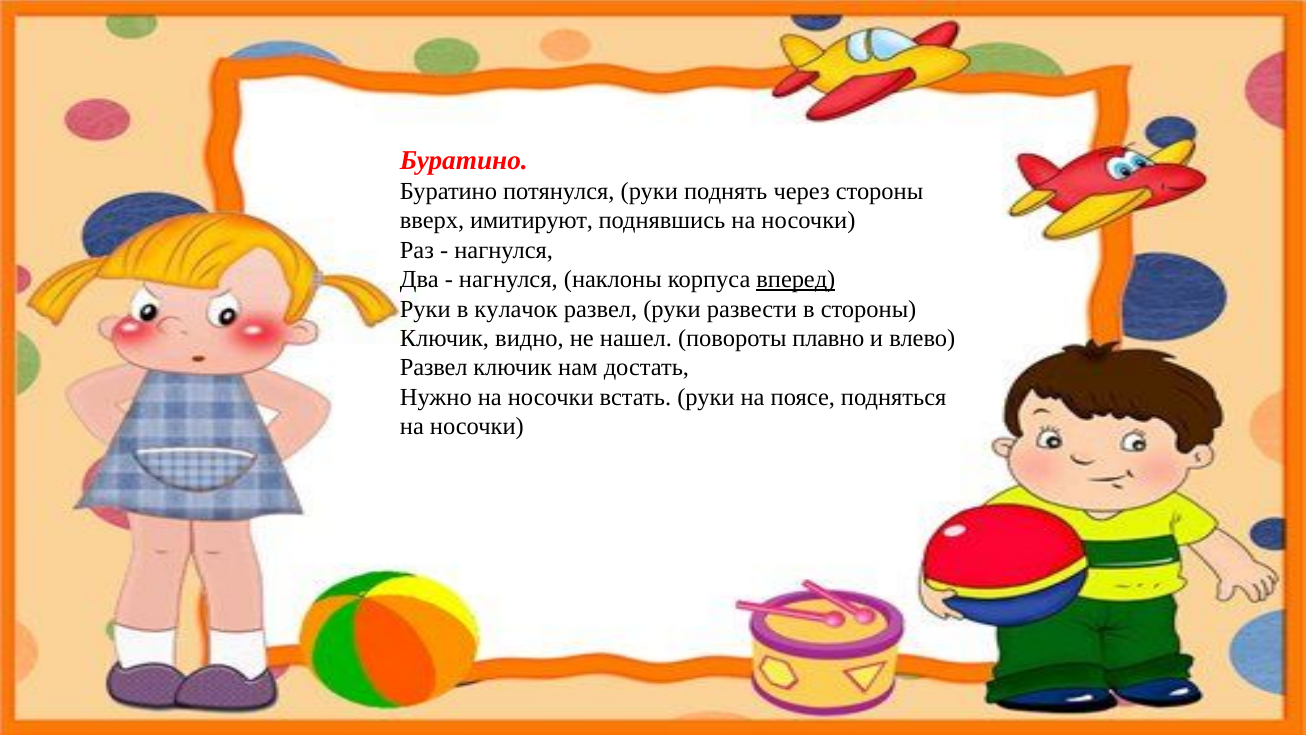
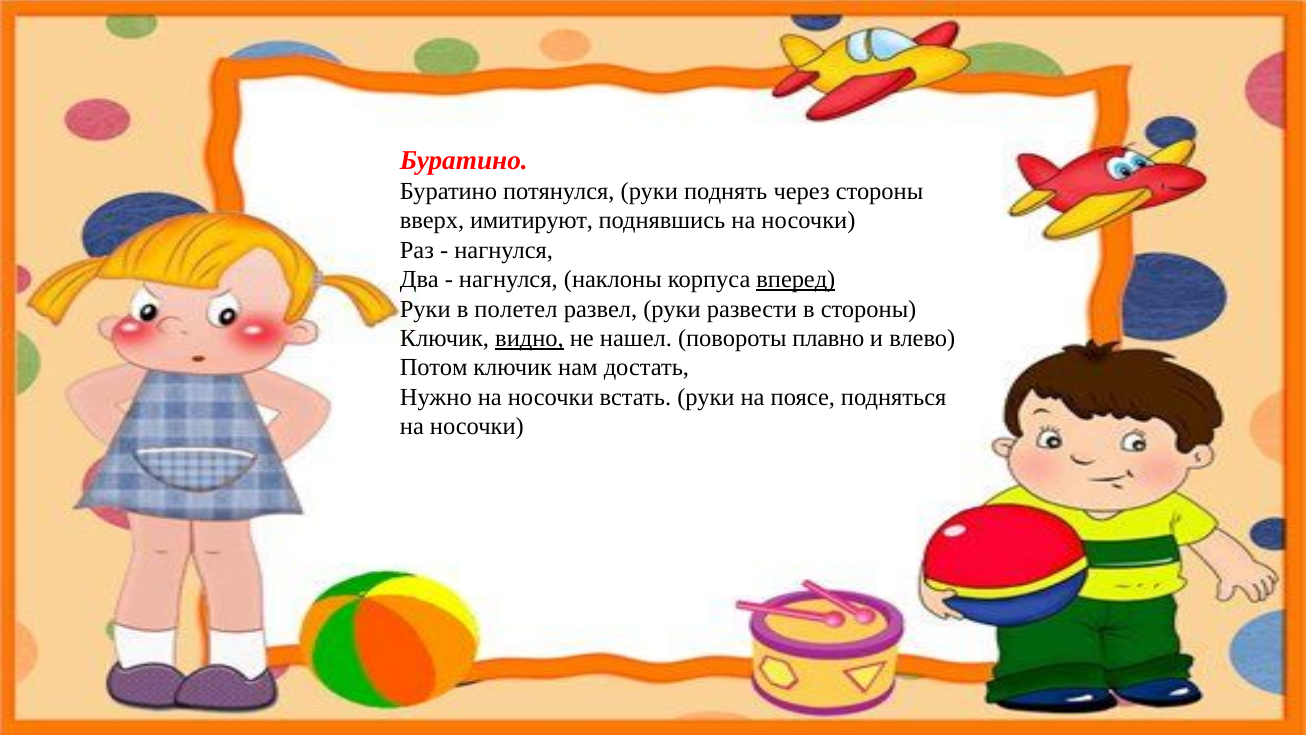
кулачок: кулачок -> полетел
видно underline: none -> present
Развел at (434, 368): Развел -> Потом
